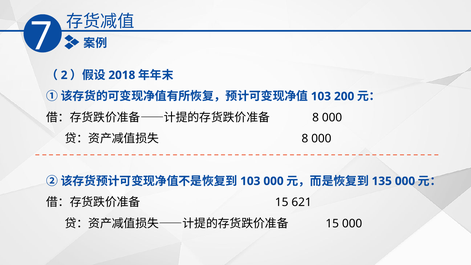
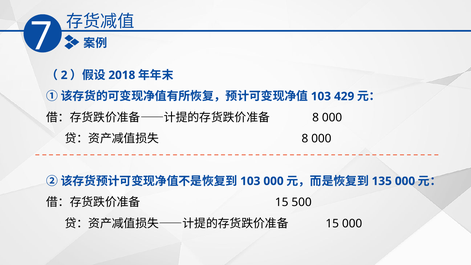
200: 200 -> 429
621: 621 -> 500
